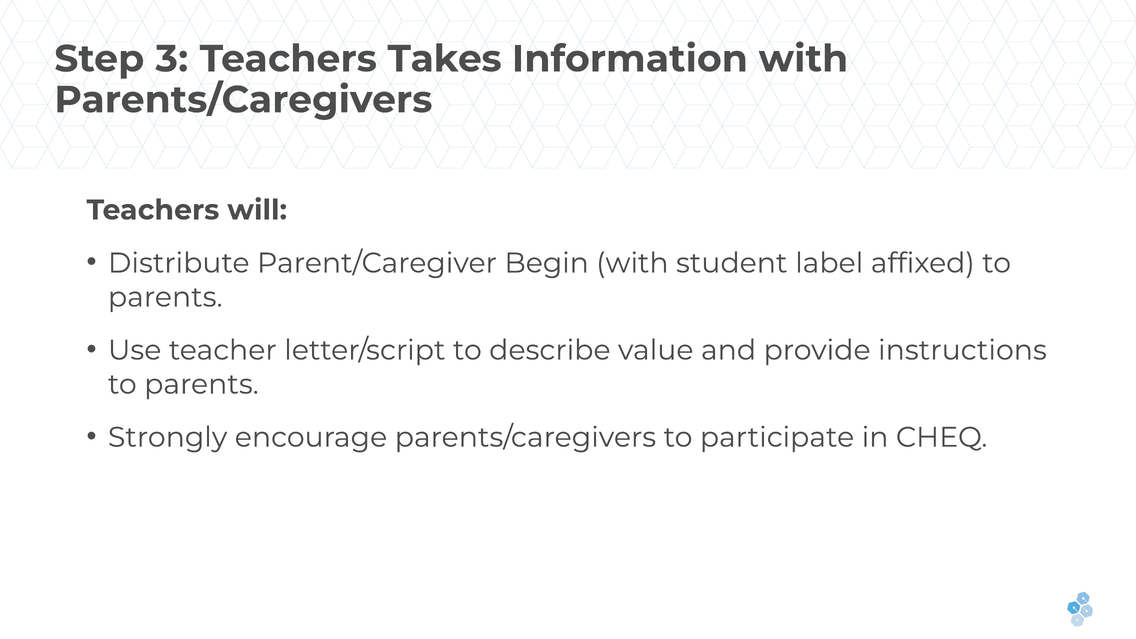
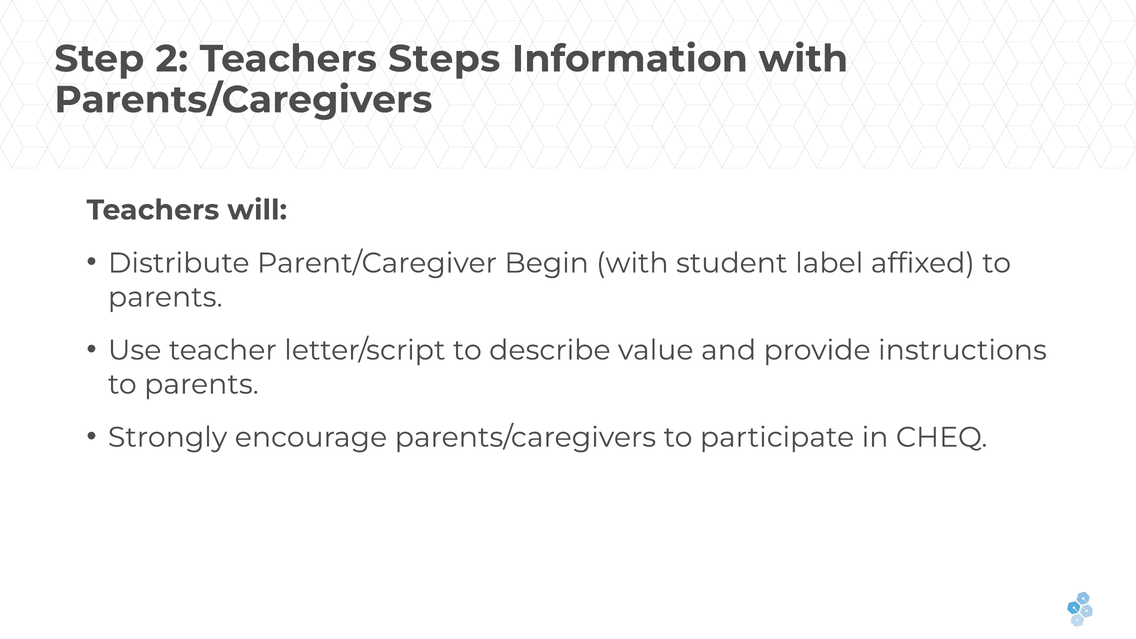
3: 3 -> 2
Takes: Takes -> Steps
